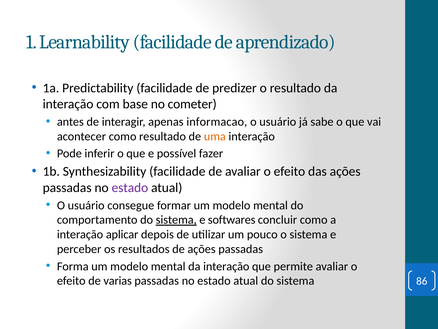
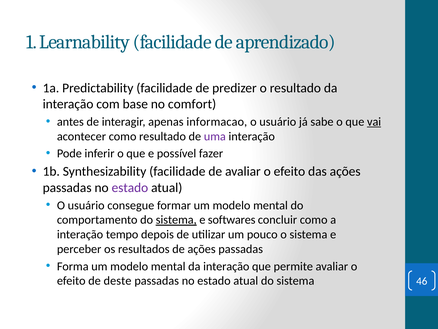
cometer: cometer -> comfort
vai underline: none -> present
uma colour: orange -> purple
aplicar: aplicar -> tempo
varias: varias -> deste
86: 86 -> 46
